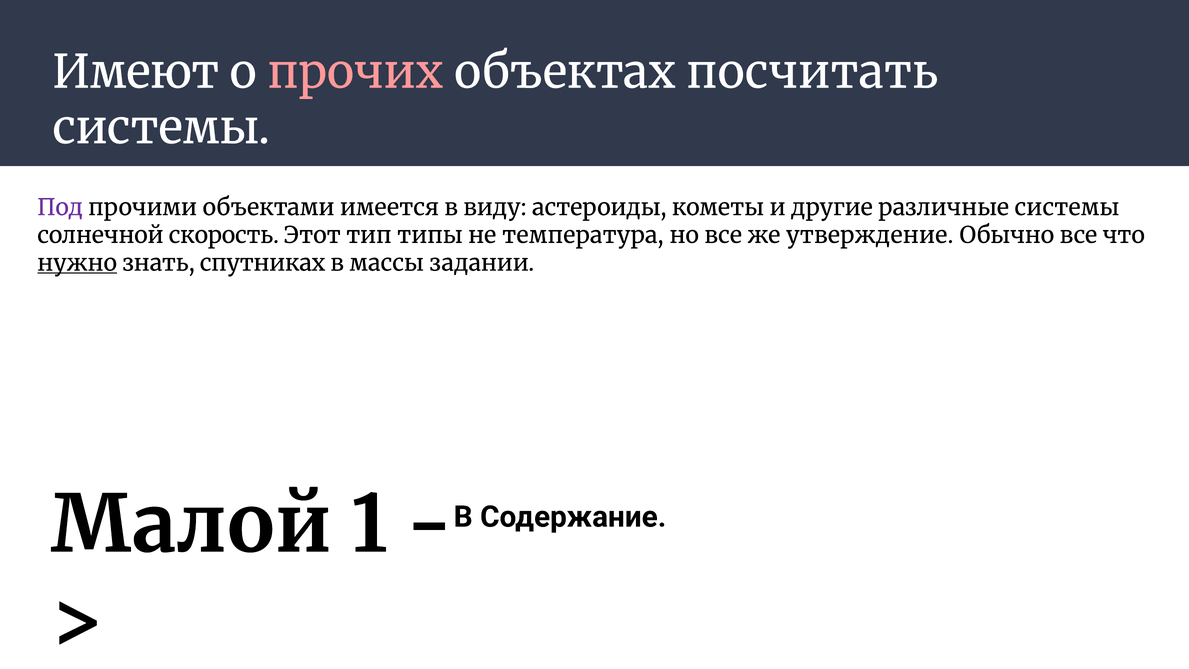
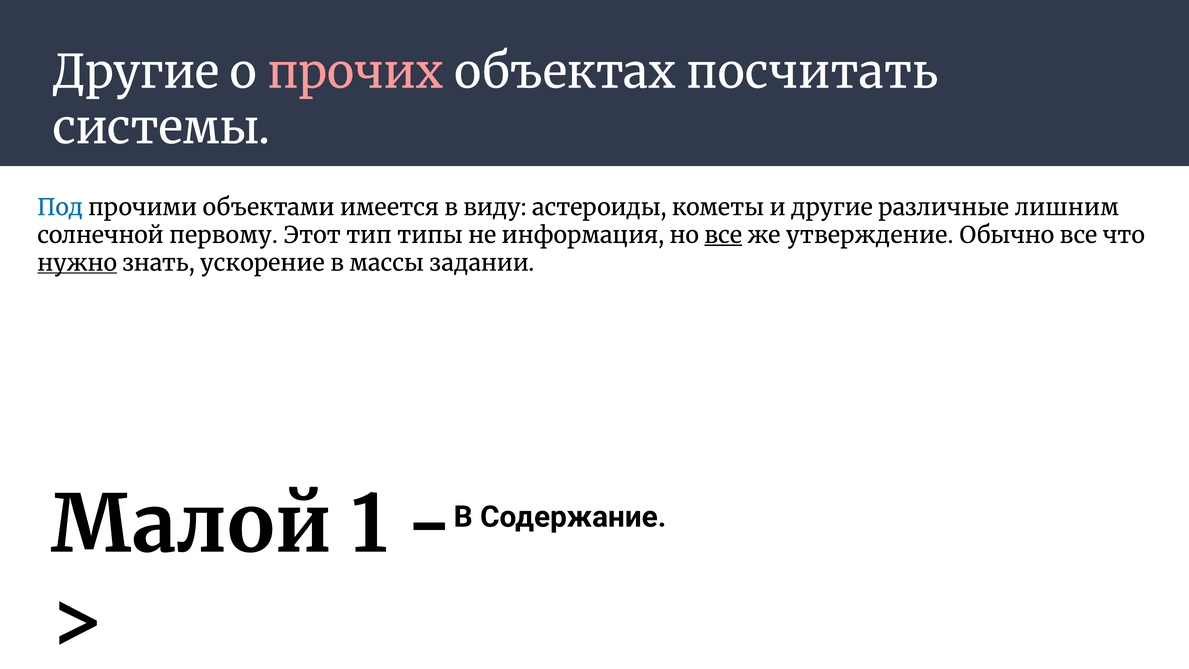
Имеют at (136, 73): Имеют -> Другие
Под colour: purple -> blue
различные системы: системы -> лишним
скорость: скорость -> первому
температура: температура -> информация
все at (723, 235) underline: none -> present
спутниках: спутниках -> ускорение
